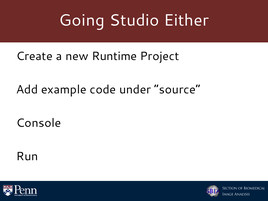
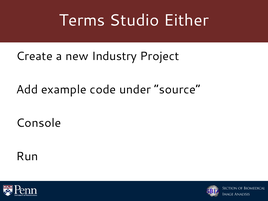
Going: Going -> Terms
Runtime: Runtime -> Industry
